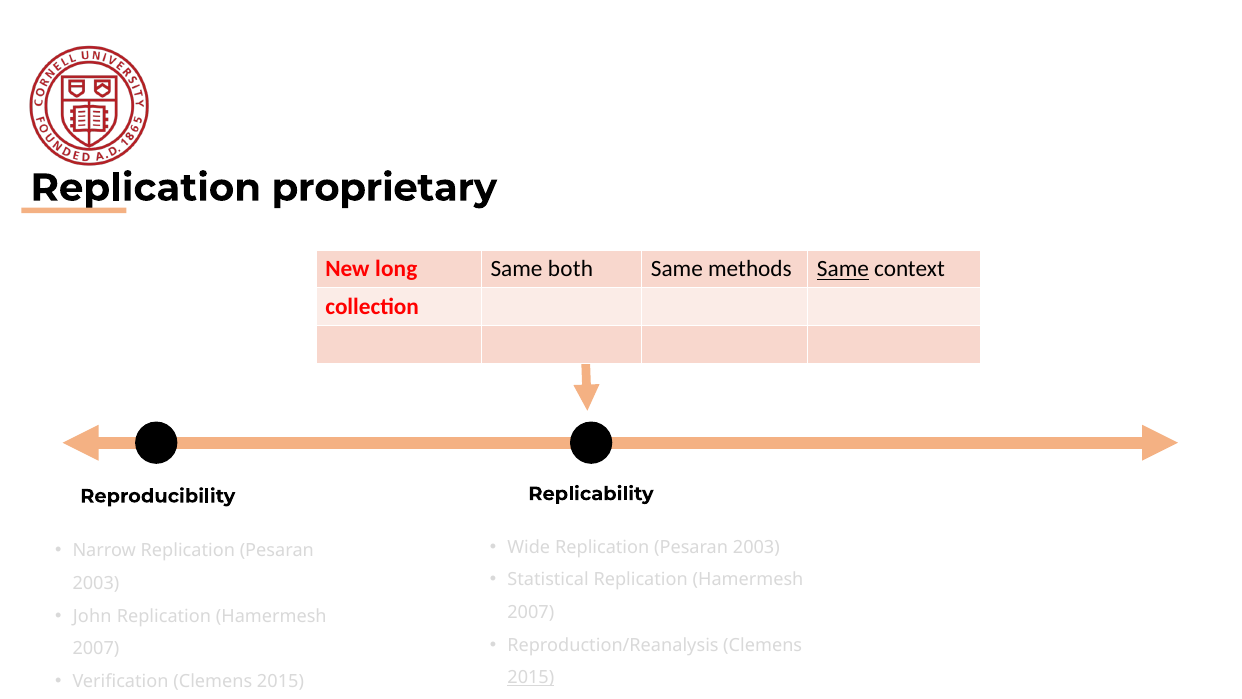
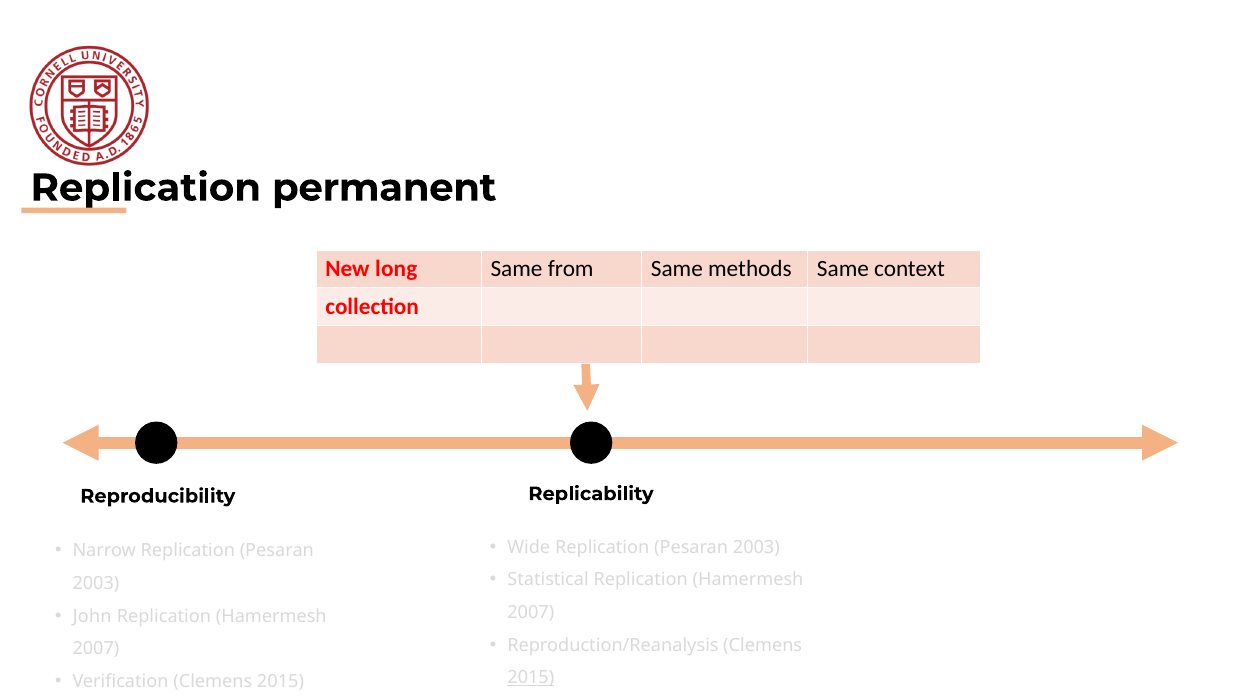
proprietary: proprietary -> permanent
both: both -> from
Same at (843, 269) underline: present -> none
